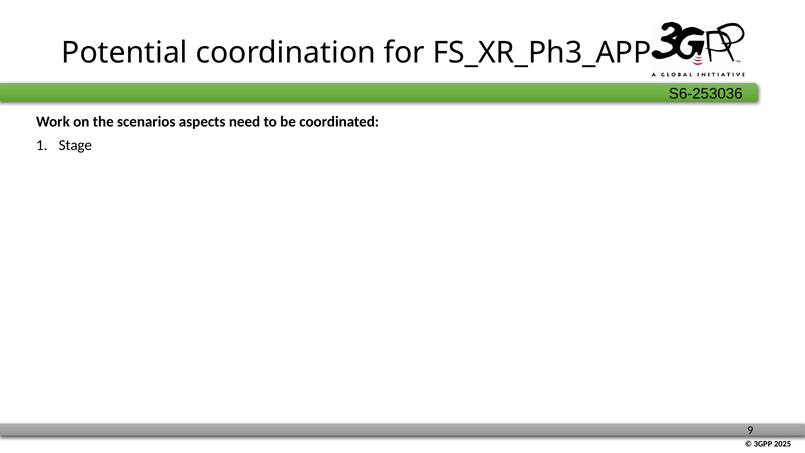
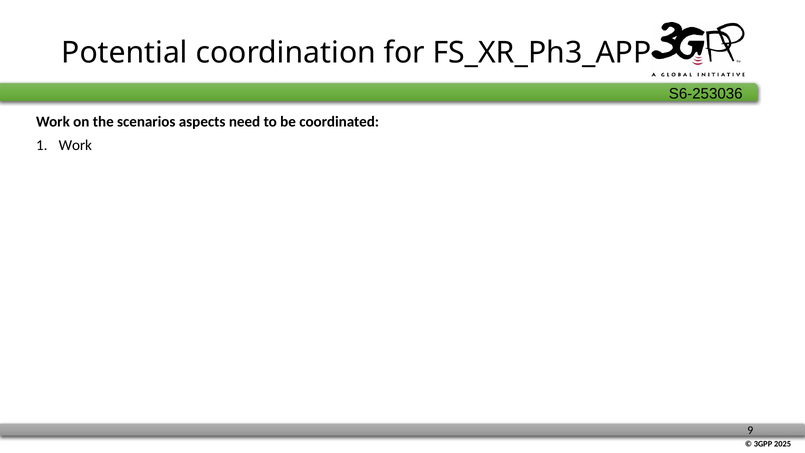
Stage at (75, 145): Stage -> Work
